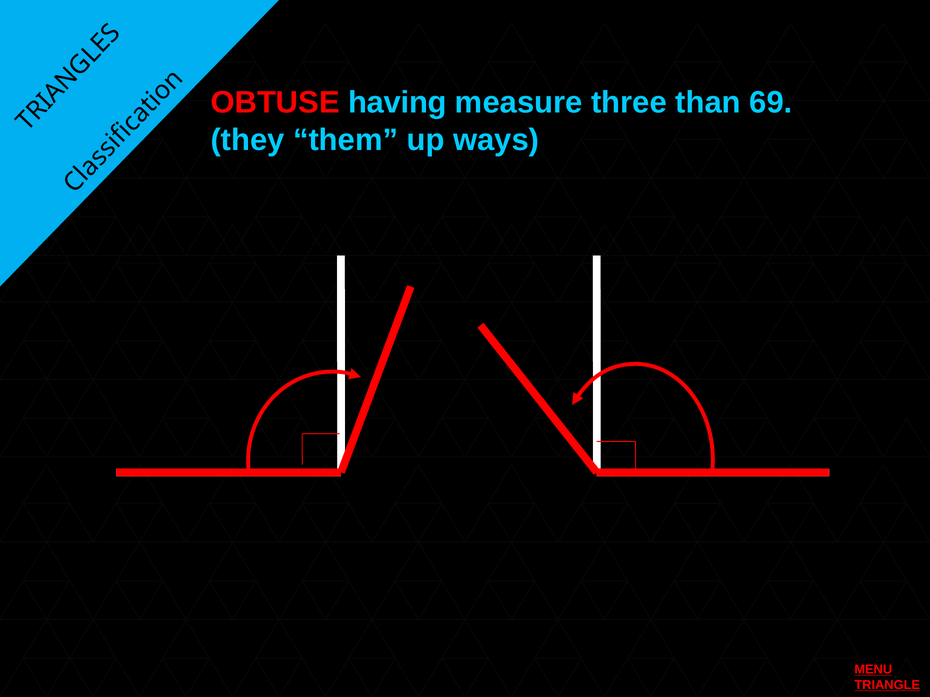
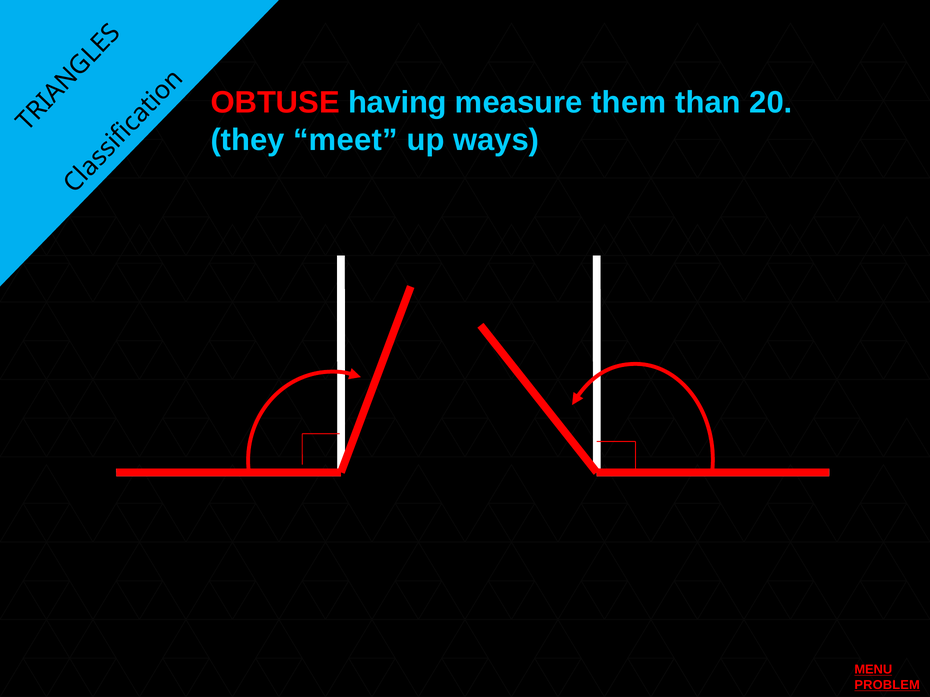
three: three -> them
69: 69 -> 20
them: them -> meet
TRIANGLE: TRIANGLE -> PROBLEM
